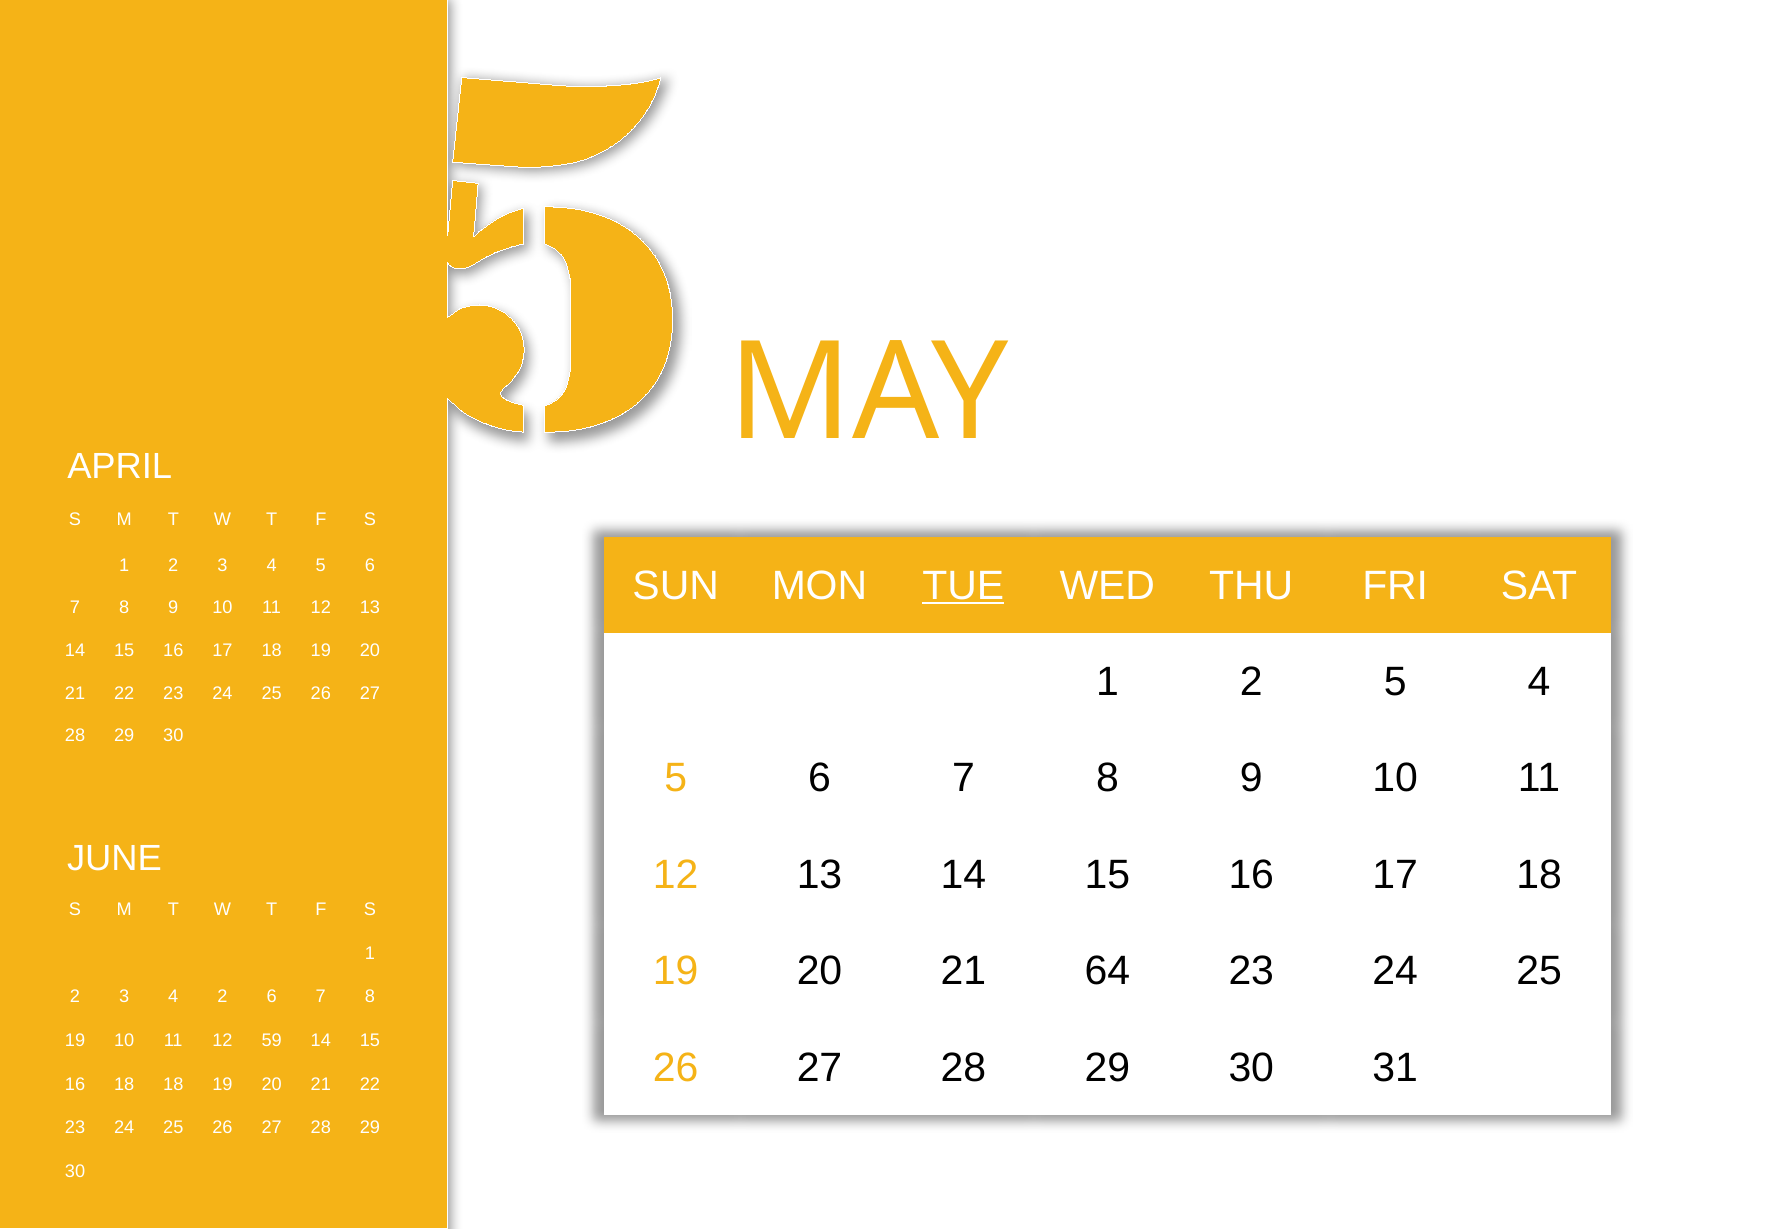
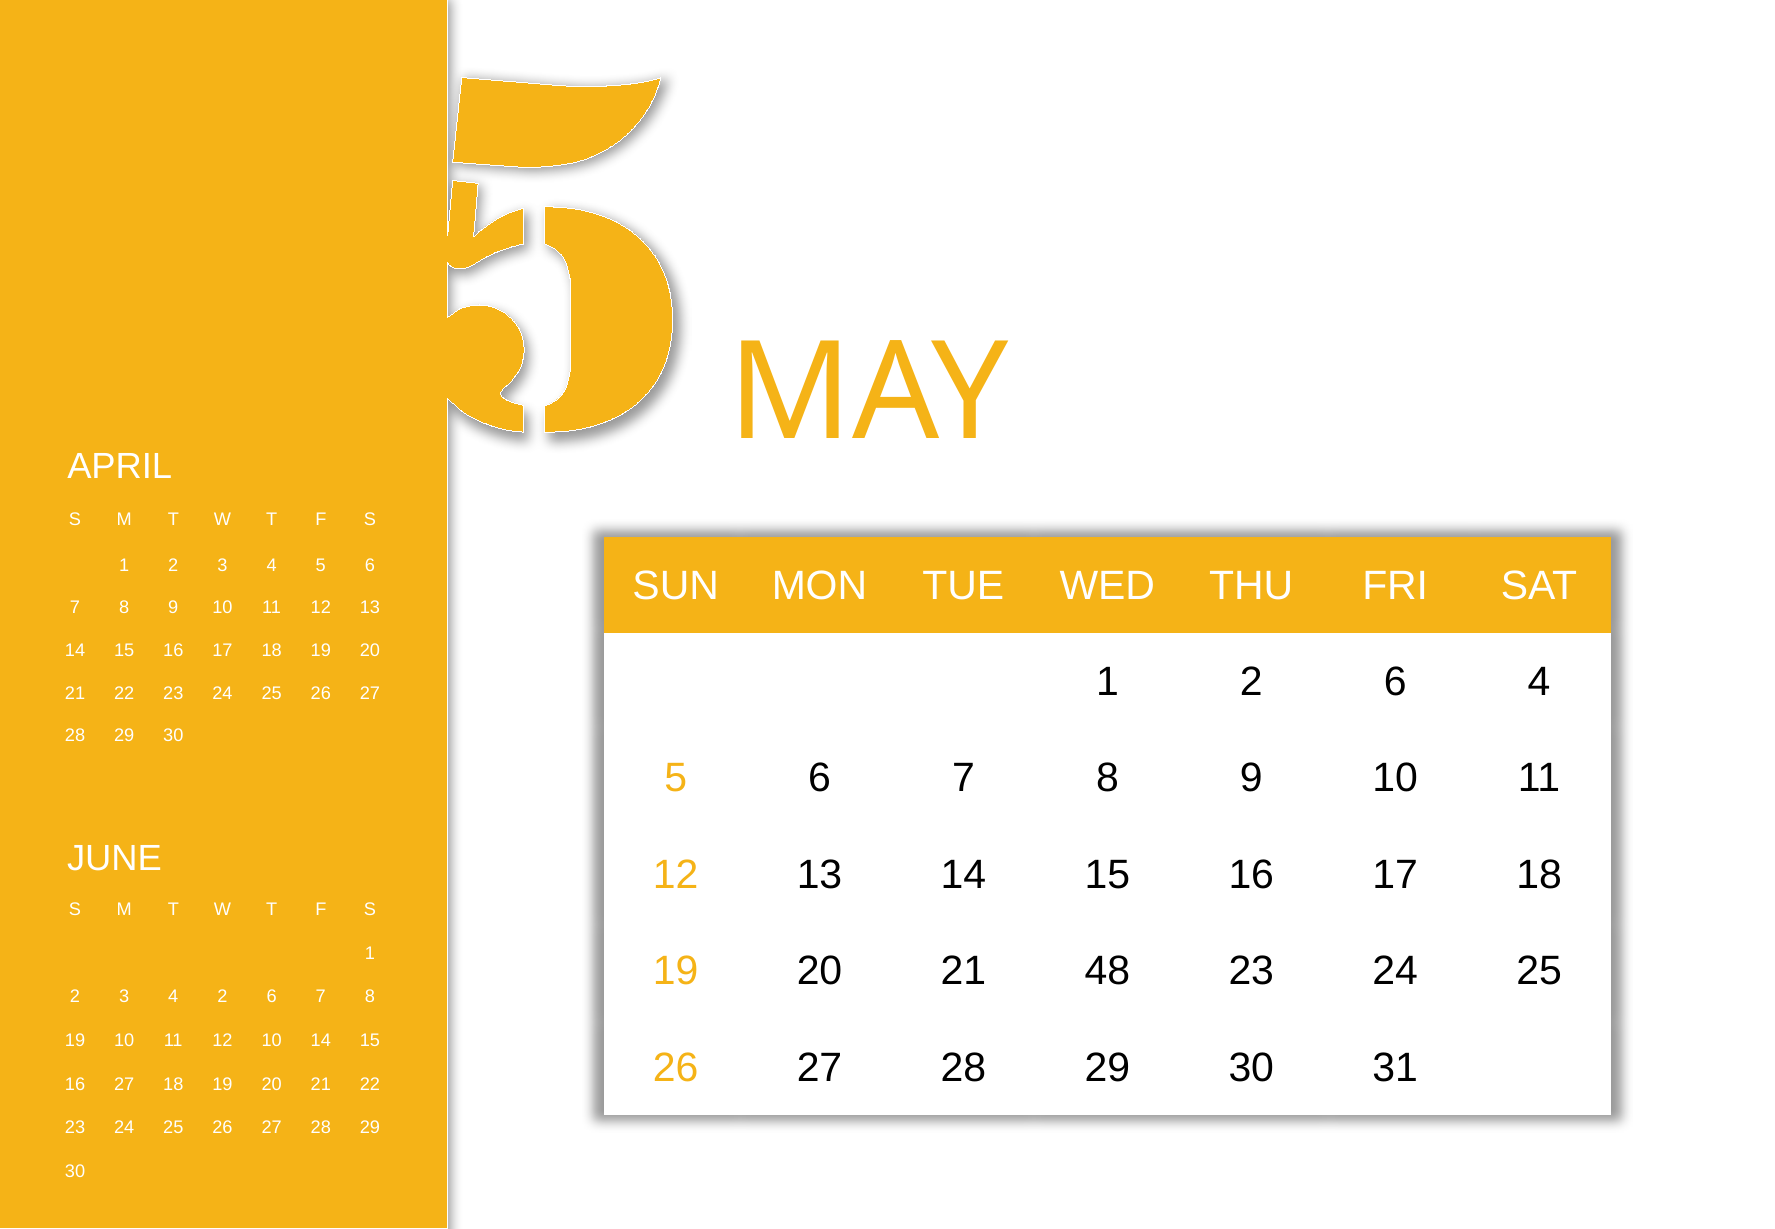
TUE underline: present -> none
1 2 5: 5 -> 6
64: 64 -> 48
12 59: 59 -> 10
16 18: 18 -> 27
